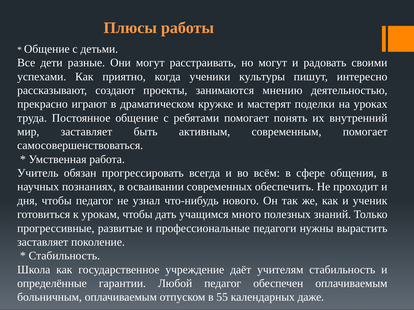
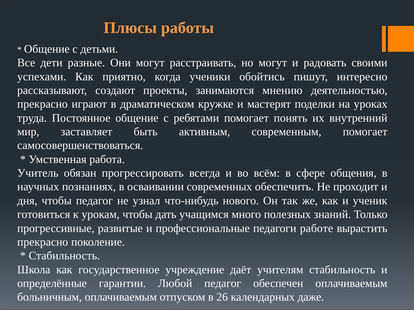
культуры: культуры -> обойтись
нужны: нужны -> работе
заставляет at (43, 242): заставляет -> прекрасно
55: 55 -> 26
